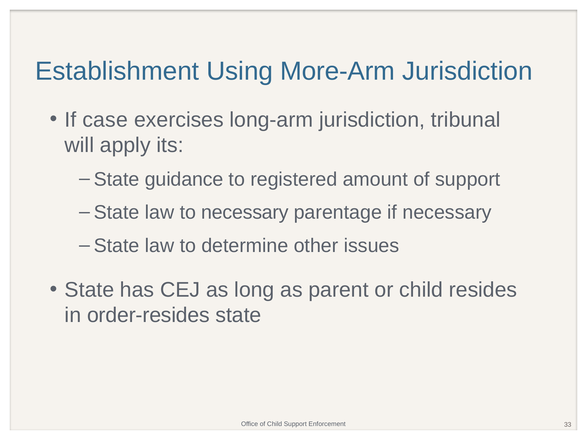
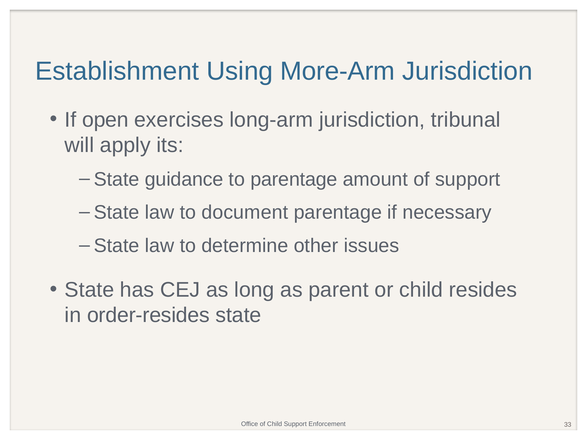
case: case -> open
to registered: registered -> parentage
to necessary: necessary -> document
